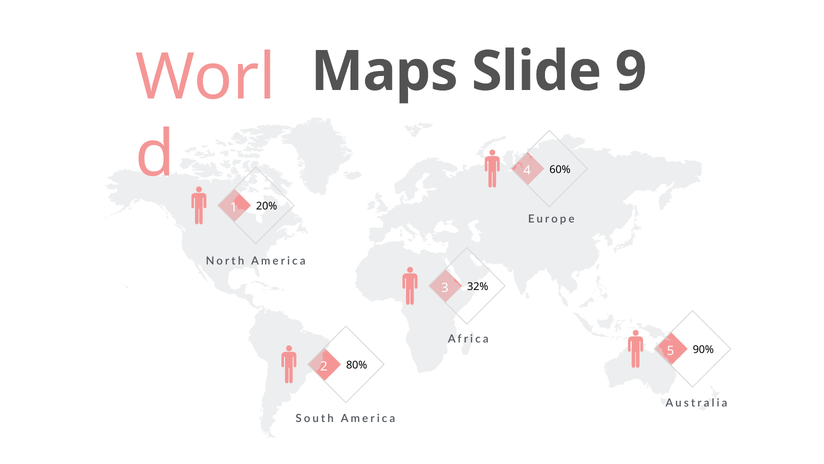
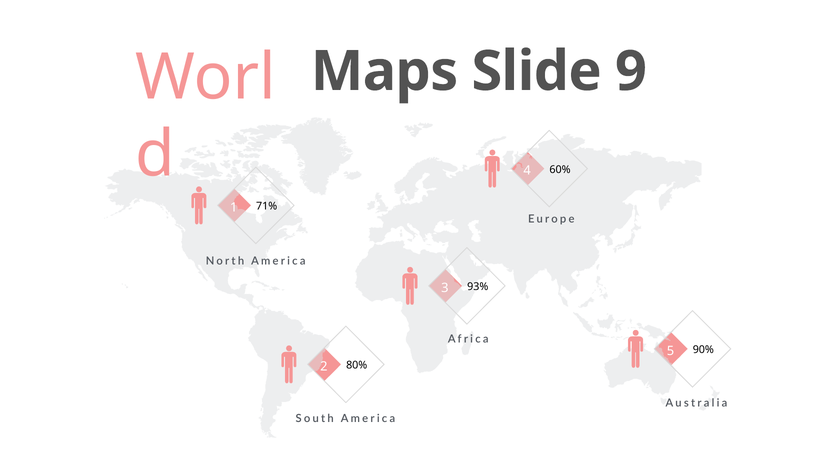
20%: 20% -> 71%
32%: 32% -> 93%
